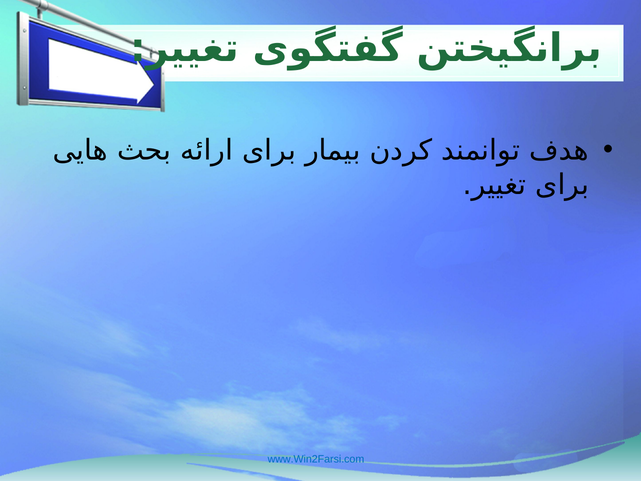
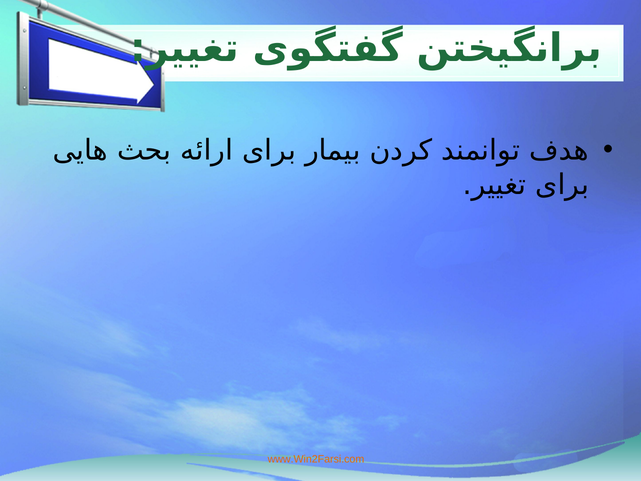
www.Win2Farsi.com colour: blue -> orange
